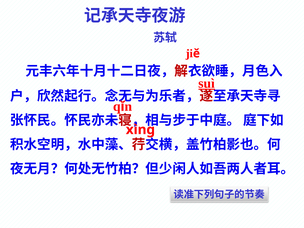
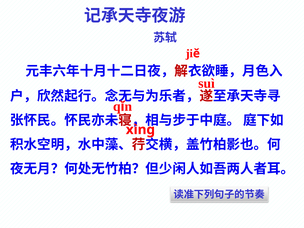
suì underline: present -> none
